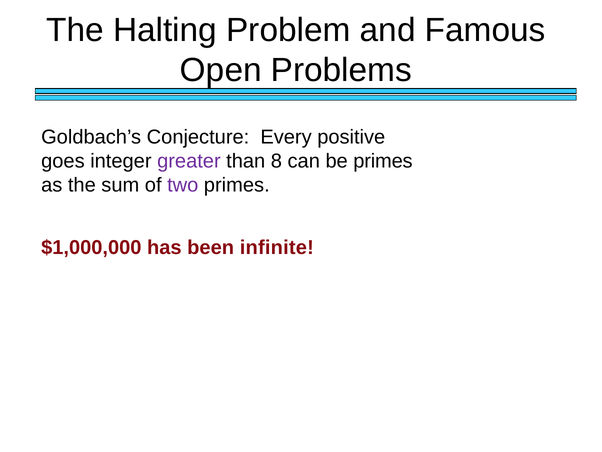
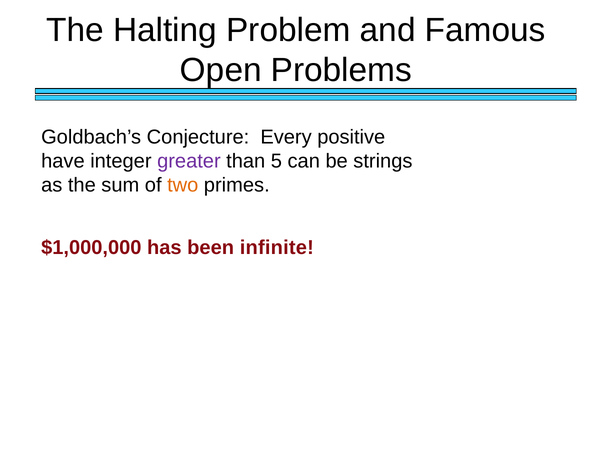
goes: goes -> have
8: 8 -> 5
be primes: primes -> strings
two colour: purple -> orange
